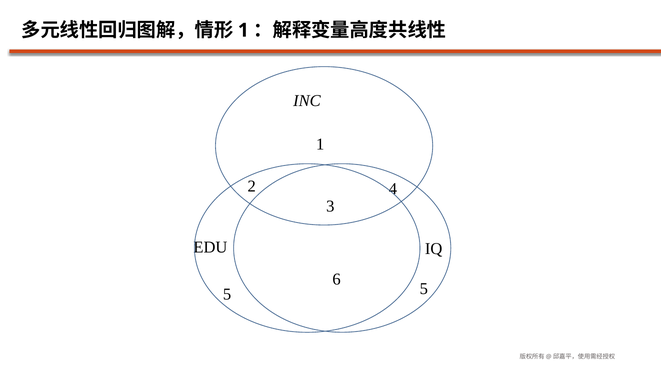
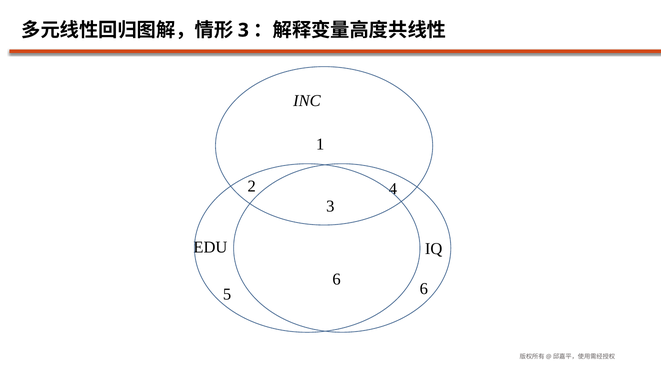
1 at (243, 30): 1 -> 3
5 5: 5 -> 6
